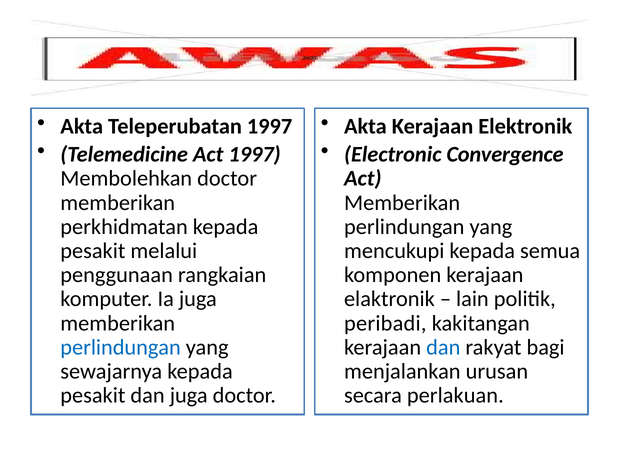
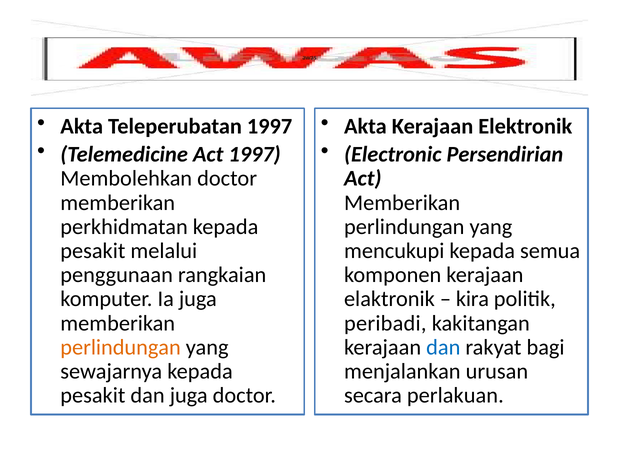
Convergence: Convergence -> Persendirian
lain: lain -> kira
perlindungan at (121, 348) colour: blue -> orange
